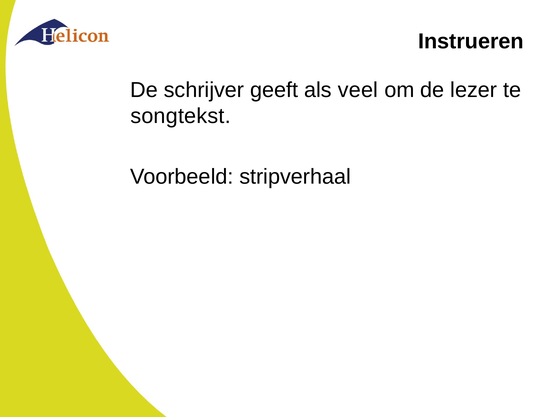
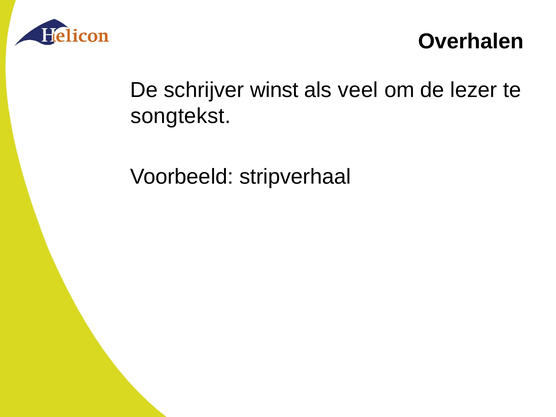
Instrueren: Instrueren -> Overhalen
geeft: geeft -> winst
